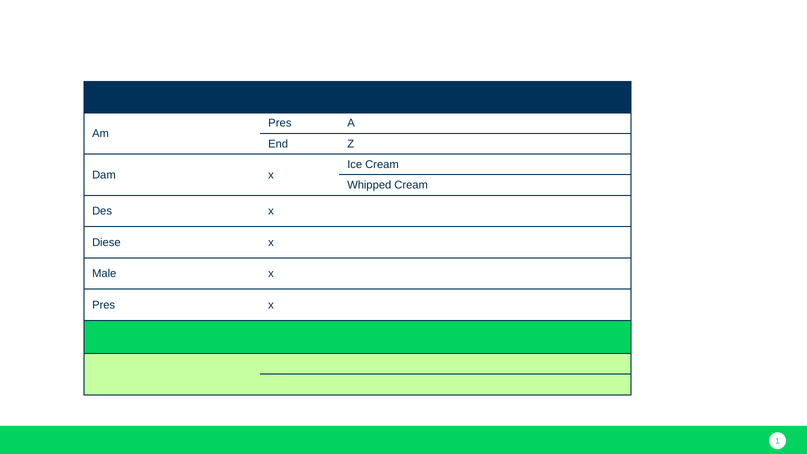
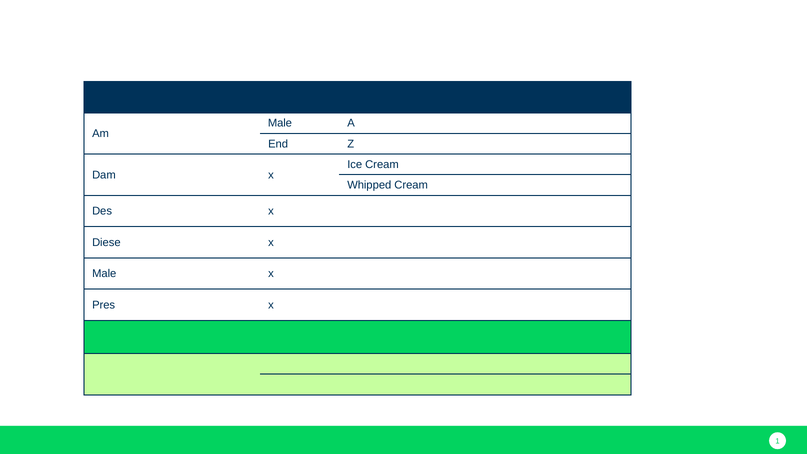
Pres at (280, 123): Pres -> Male
